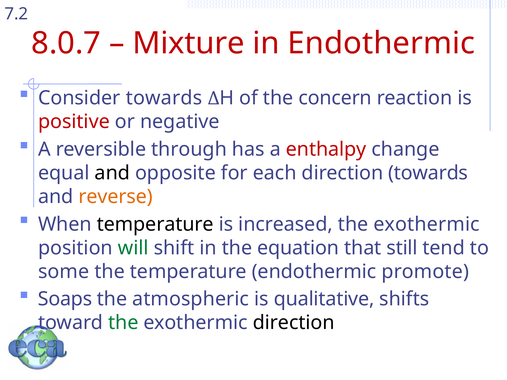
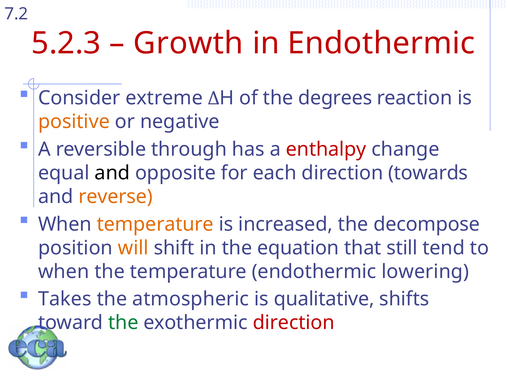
8.0.7: 8.0.7 -> 5.2.3
Mixture: Mixture -> Growth
Consider towards: towards -> extreme
concern: concern -> degrees
positive colour: red -> orange
temperature at (155, 224) colour: black -> orange
increased the exothermic: exothermic -> decompose
will colour: green -> orange
some at (64, 272): some -> when
promote: promote -> lowering
Soaps: Soaps -> Takes
direction at (294, 323) colour: black -> red
